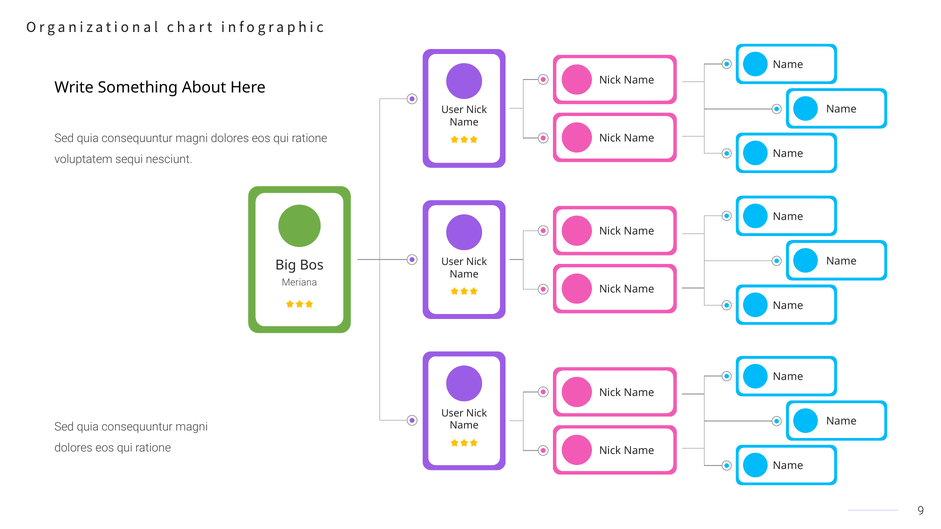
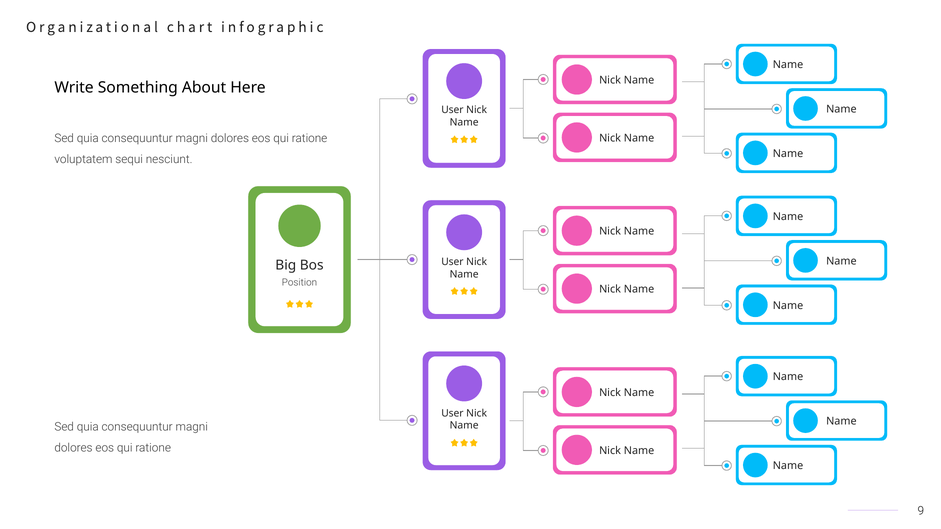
Meriana: Meriana -> Position
